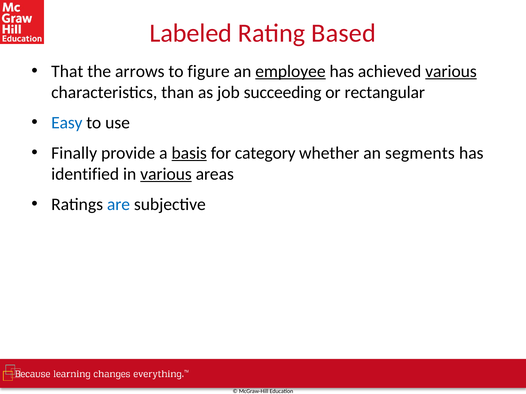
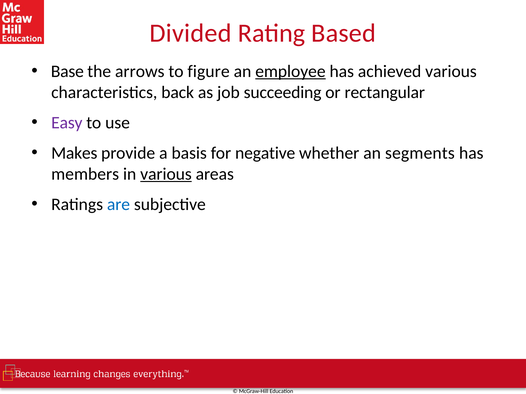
Labeled: Labeled -> Divided
That: That -> Base
various at (451, 71) underline: present -> none
than: than -> back
Easy colour: blue -> purple
Finally: Finally -> Makes
basis underline: present -> none
category: category -> negative
identified: identified -> members
